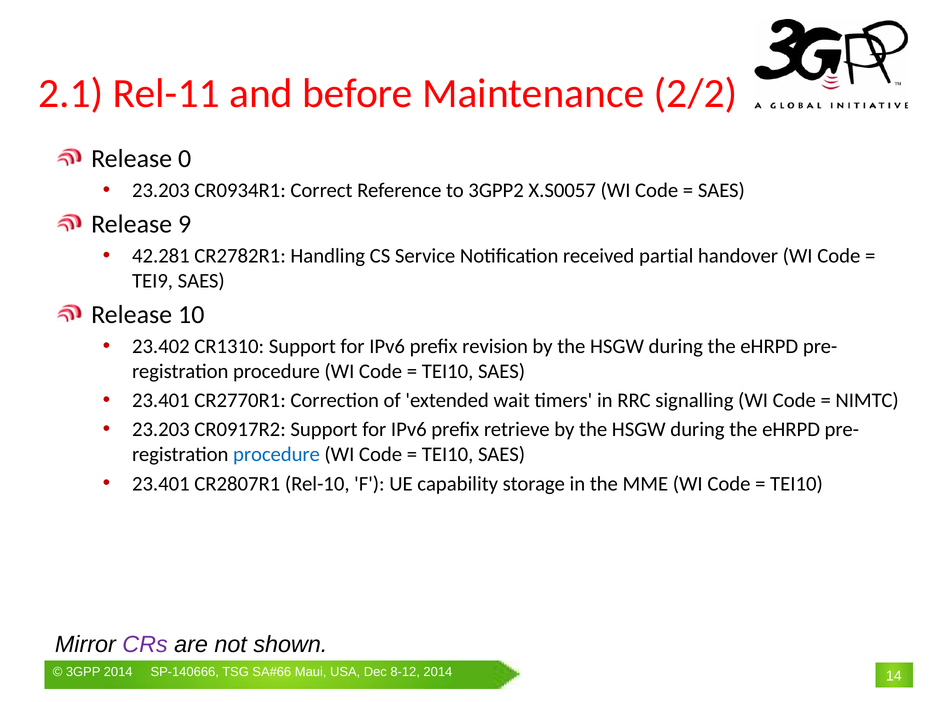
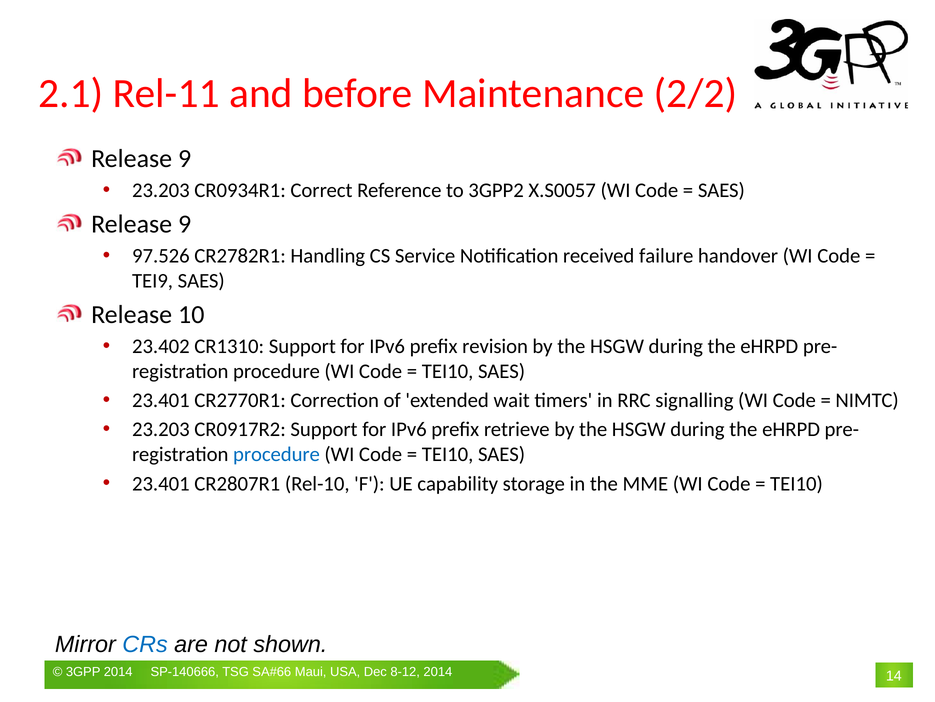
0 at (185, 158): 0 -> 9
42.281: 42.281 -> 97.526
partial: partial -> failure
CRs colour: purple -> blue
